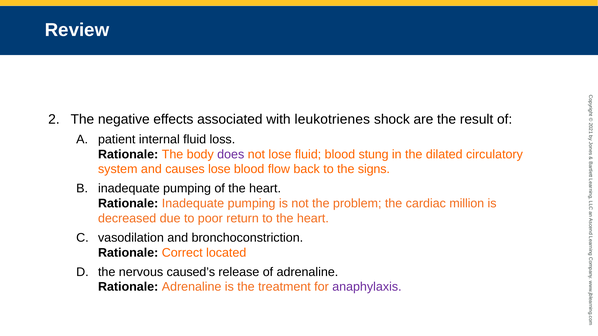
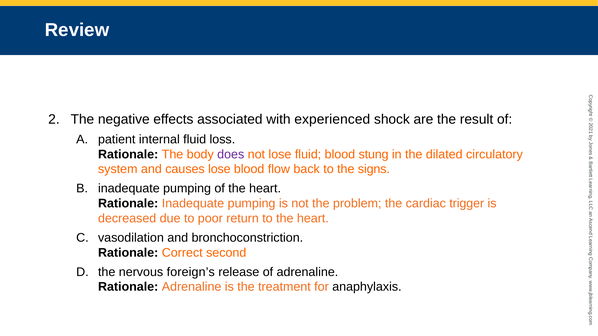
leukotrienes: leukotrienes -> experienced
million: million -> trigger
located: located -> second
caused’s: caused’s -> foreign’s
anaphylaxis colour: purple -> black
